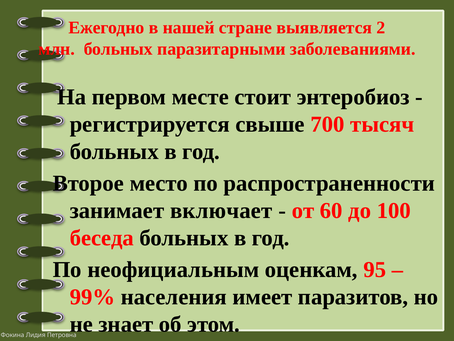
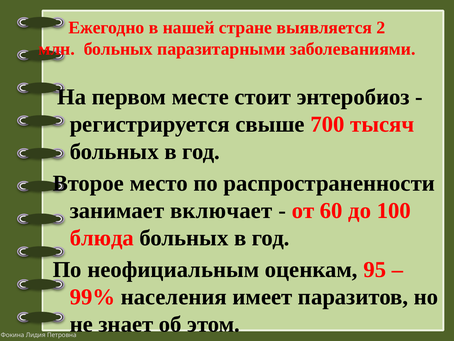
беседа: беседа -> блюда
